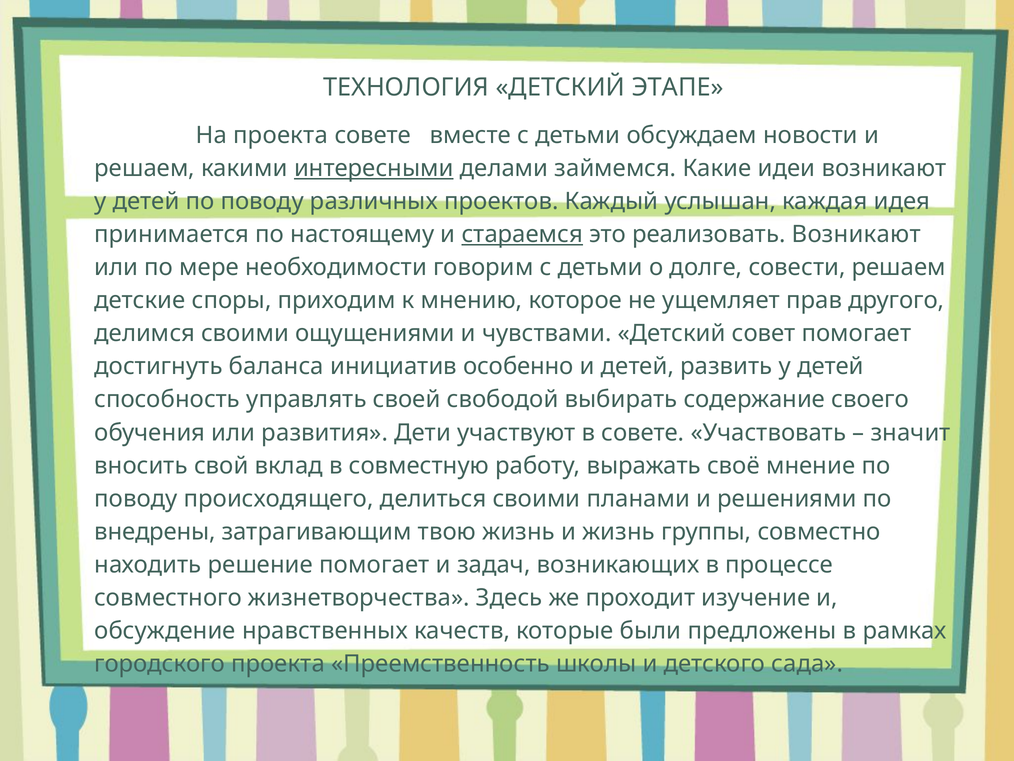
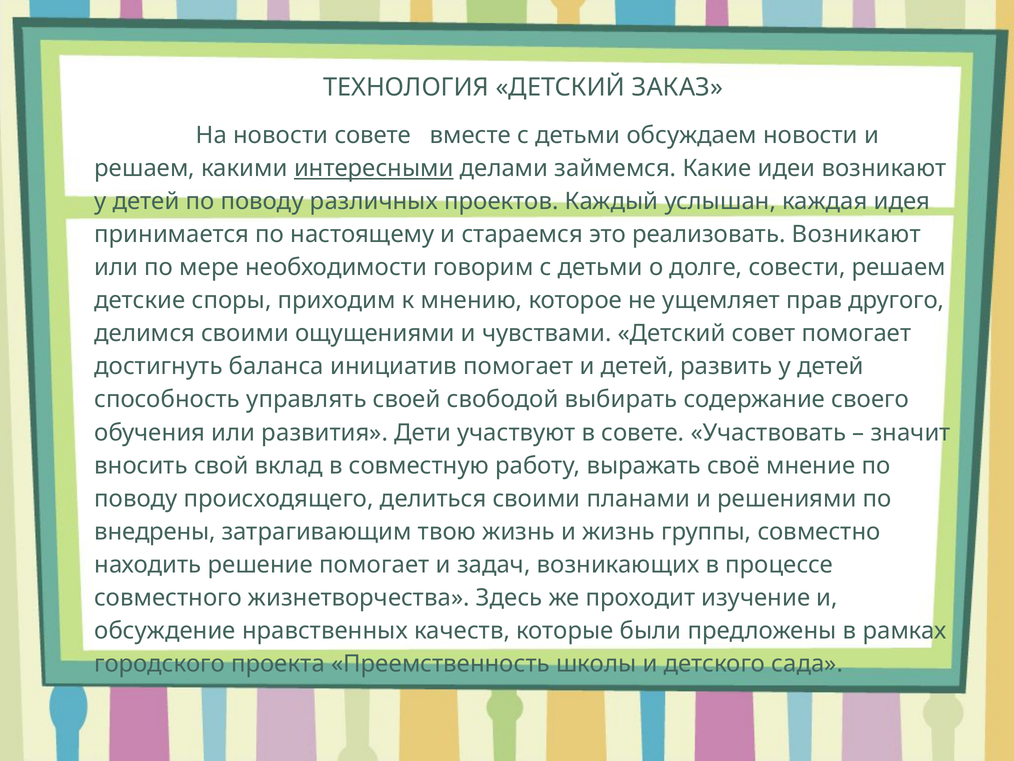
ЭТАПЕ: ЭТАПЕ -> ЗАКАЗ
На проекта: проекта -> новости
стараемся underline: present -> none
инициатив особенно: особенно -> помогает
